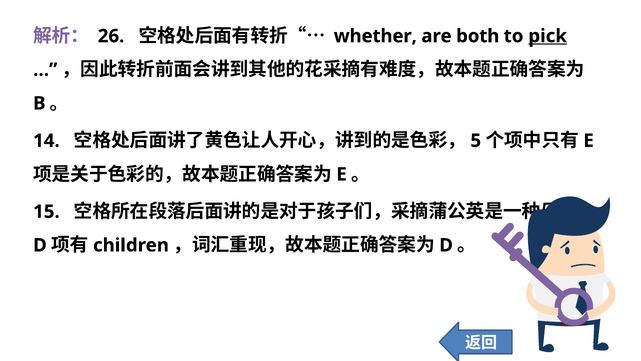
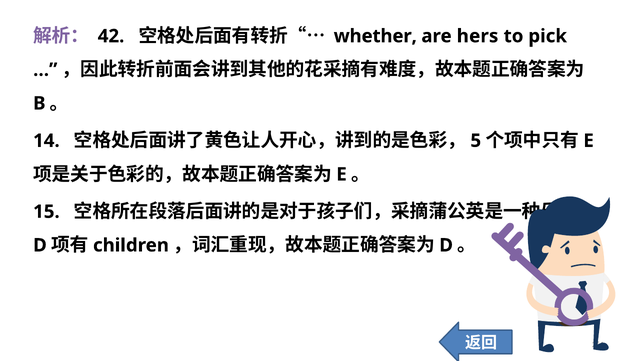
26: 26 -> 42
both: both -> hers
pick underline: present -> none
